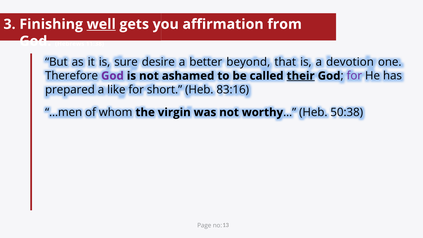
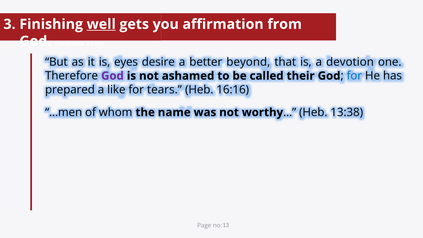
sure: sure -> eyes
their underline: present -> none
for at (354, 76) colour: purple -> blue
short: short -> tears
83:16: 83:16 -> 16:16
virgin: virgin -> name
50:38: 50:38 -> 13:38
